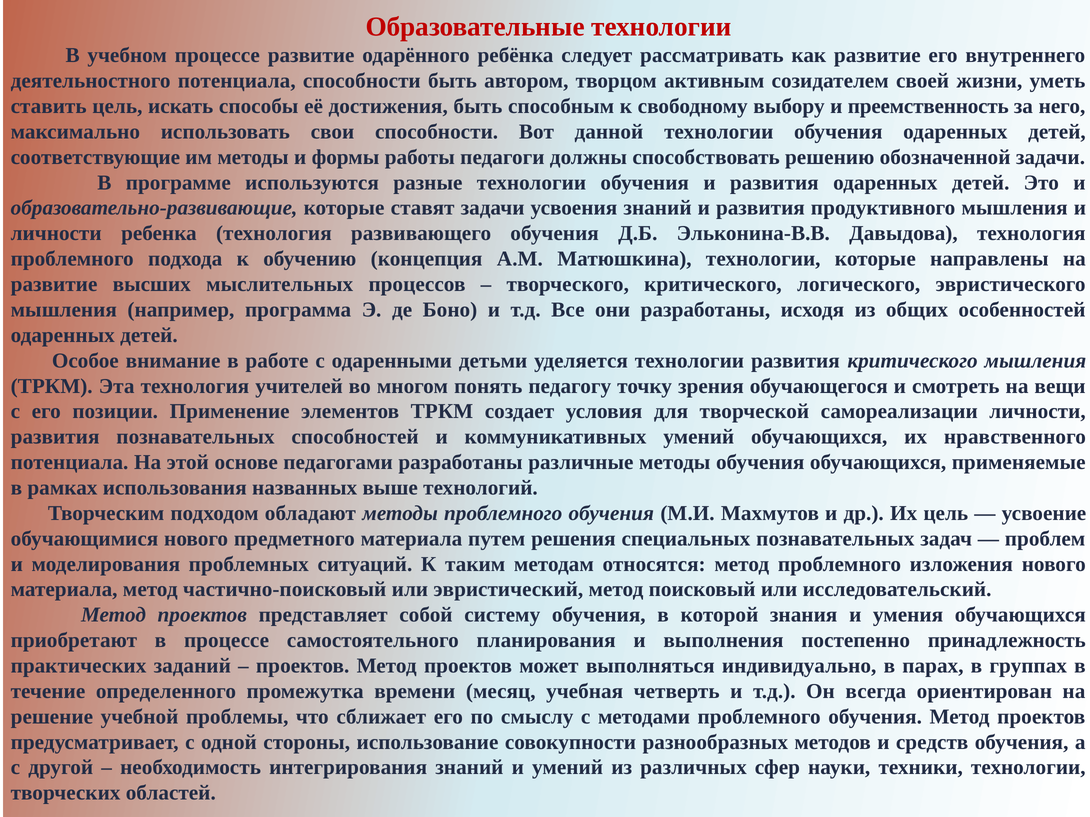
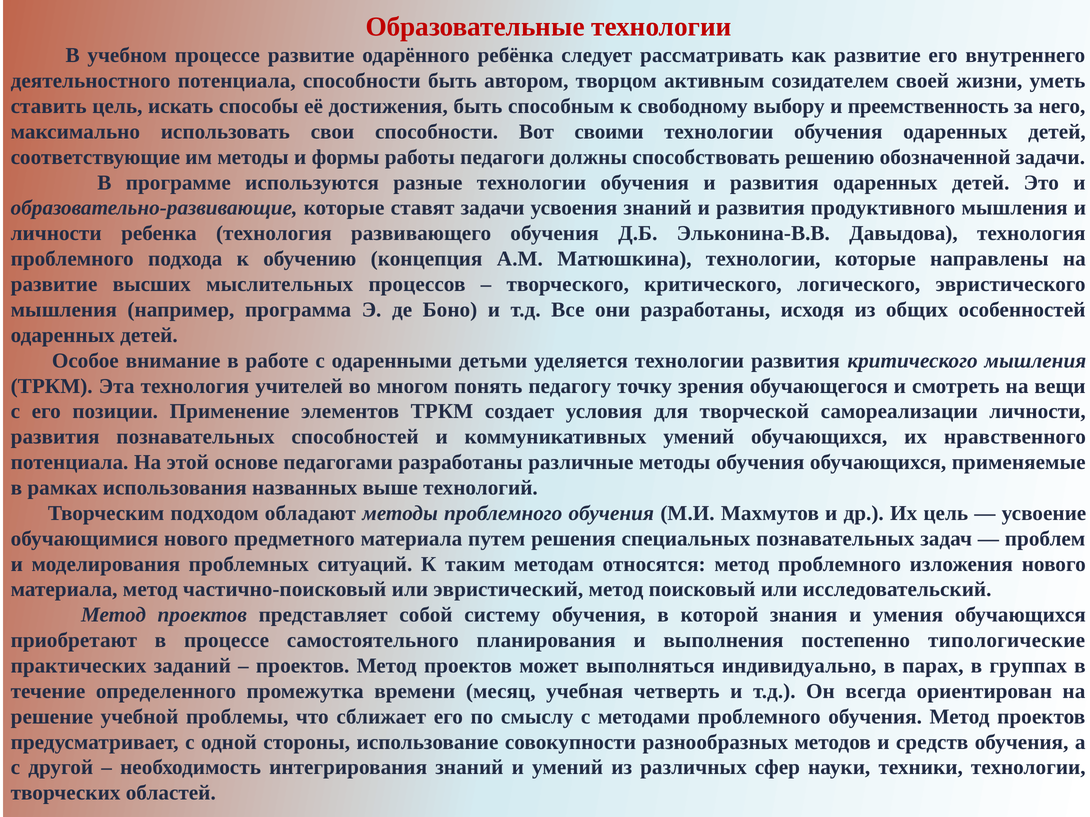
данной: данной -> своими
принадлежность: принадлежность -> типологические
